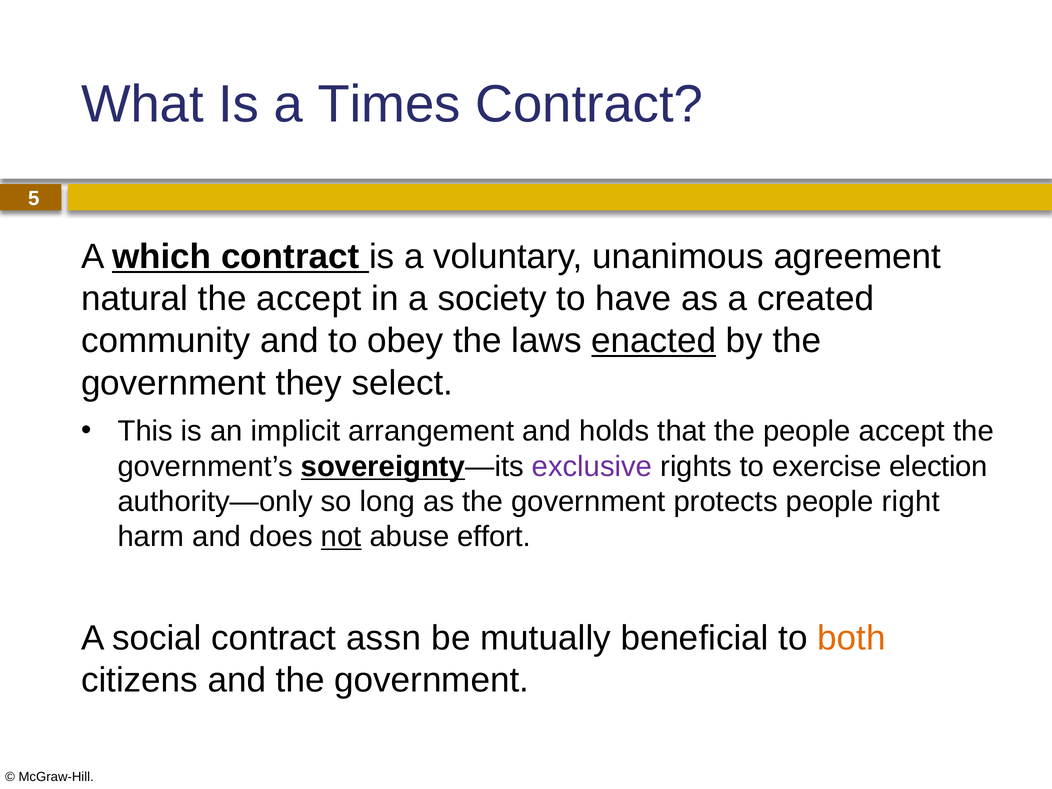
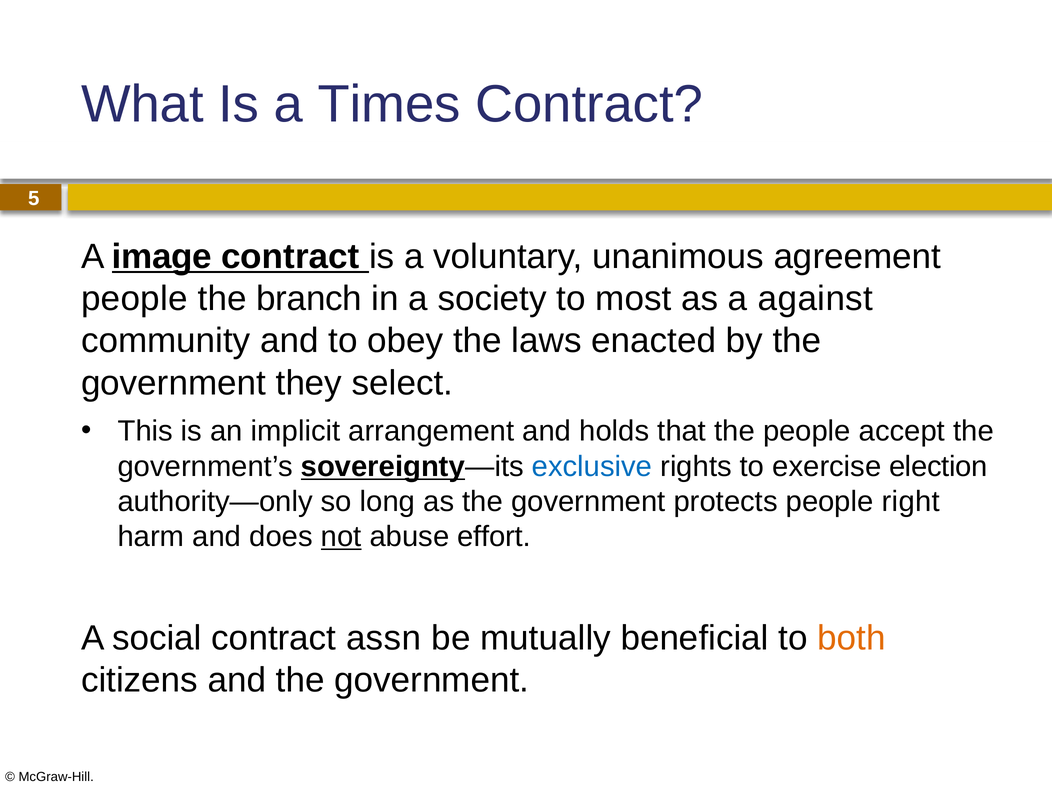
which: which -> image
natural at (135, 299): natural -> people
the accept: accept -> branch
have: have -> most
created: created -> against
enacted underline: present -> none
exclusive colour: purple -> blue
